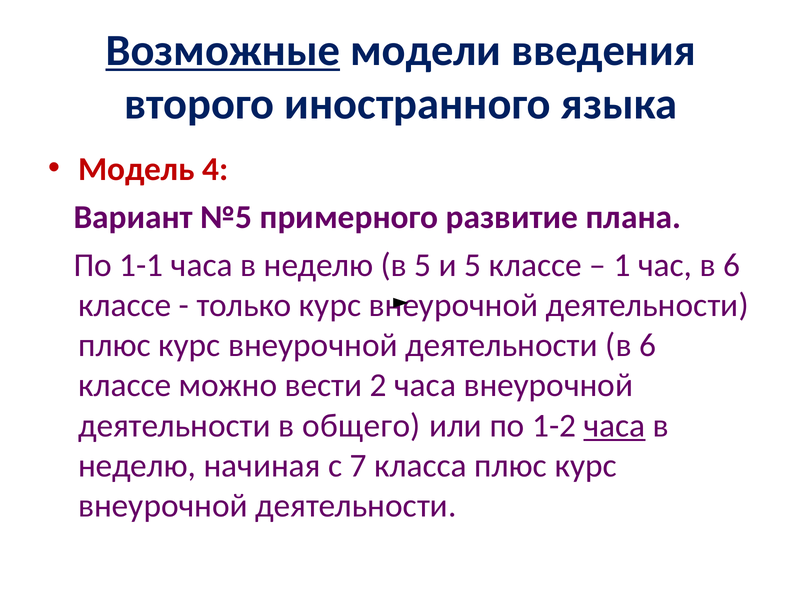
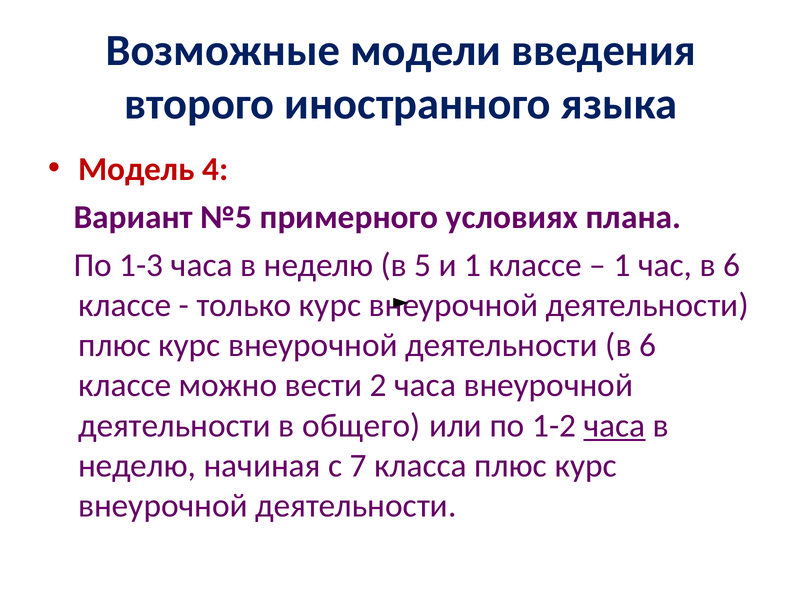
Возможные underline: present -> none
развитие: развитие -> условиях
1-1: 1-1 -> 1-3
и 5: 5 -> 1
